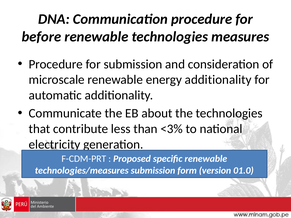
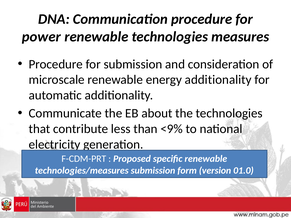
before: before -> power
<3%: <3% -> <9%
